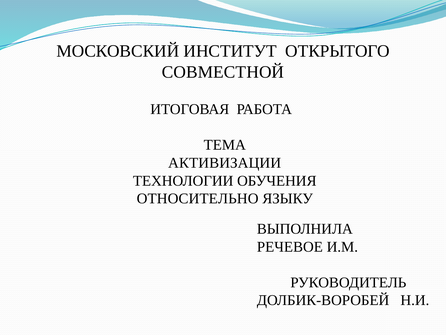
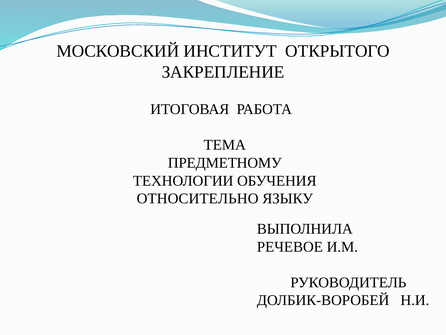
СОВМЕСТНОЙ: СОВМЕСТНОЙ -> ЗАКРЕПЛЕНИЕ
АКТИВИЗАЦИИ: АКТИВИЗАЦИИ -> ПРЕДМЕТНОМУ
